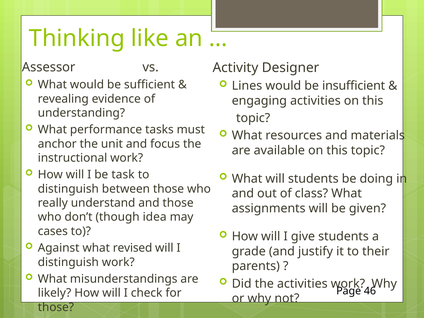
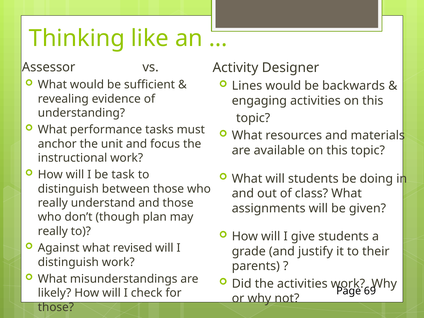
insufficient: insufficient -> backwards
idea: idea -> plan
cases at (53, 231): cases -> really
46: 46 -> 69
